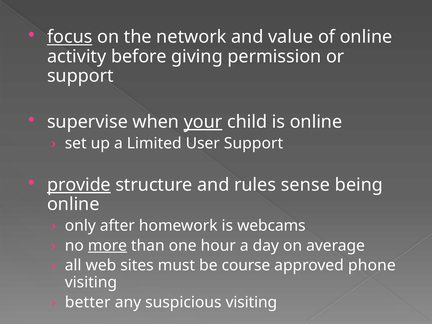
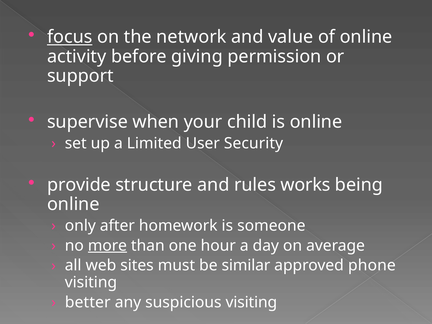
your underline: present -> none
User Support: Support -> Security
provide underline: present -> none
sense: sense -> works
webcams: webcams -> someone
course: course -> similar
